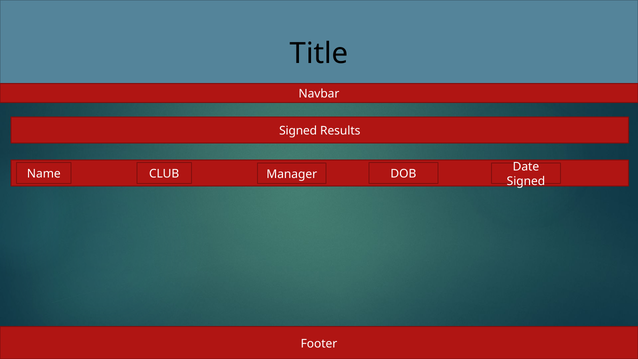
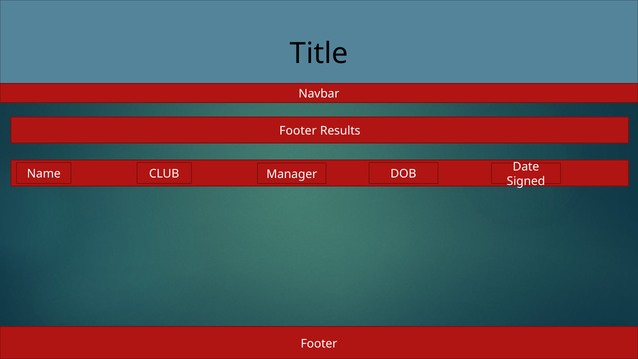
Signed at (298, 131): Signed -> Footer
